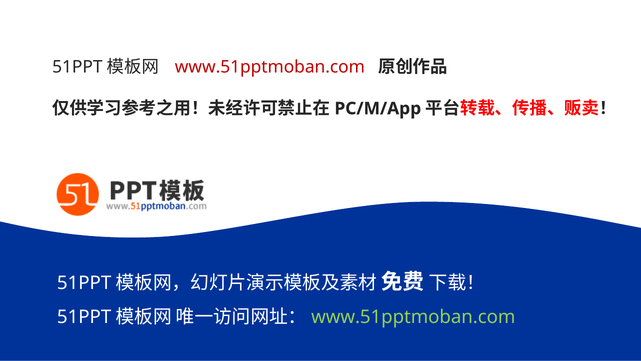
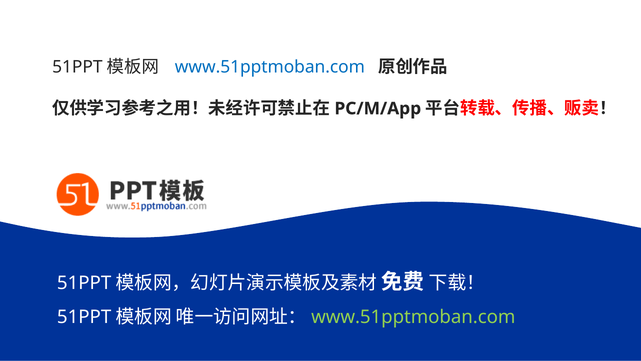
www.51pptmoban.com at (270, 67) colour: red -> blue
